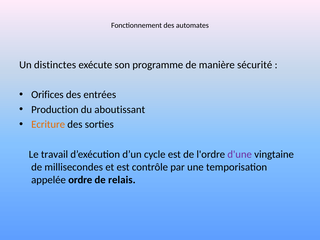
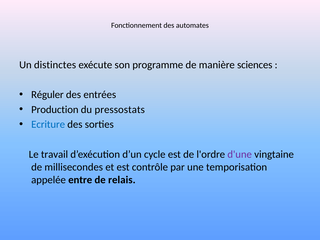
sécurité: sécurité -> sciences
Orifices: Orifices -> Réguler
aboutissant: aboutissant -> pressostats
Ecriture colour: orange -> blue
ordre: ordre -> entre
